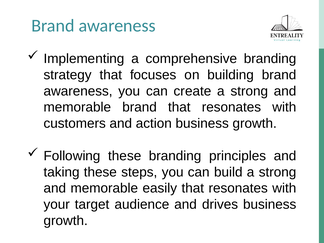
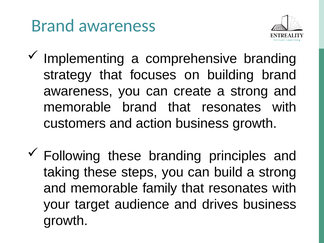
easily: easily -> family
